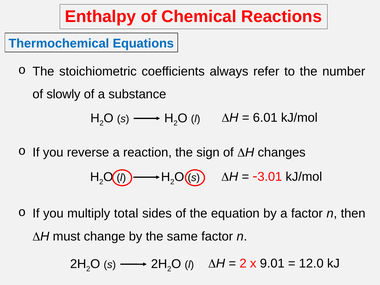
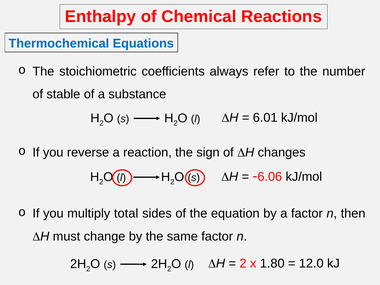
slowly: slowly -> stable
3.01: 3.01 -> 6.06
9.01: 9.01 -> 1.80
